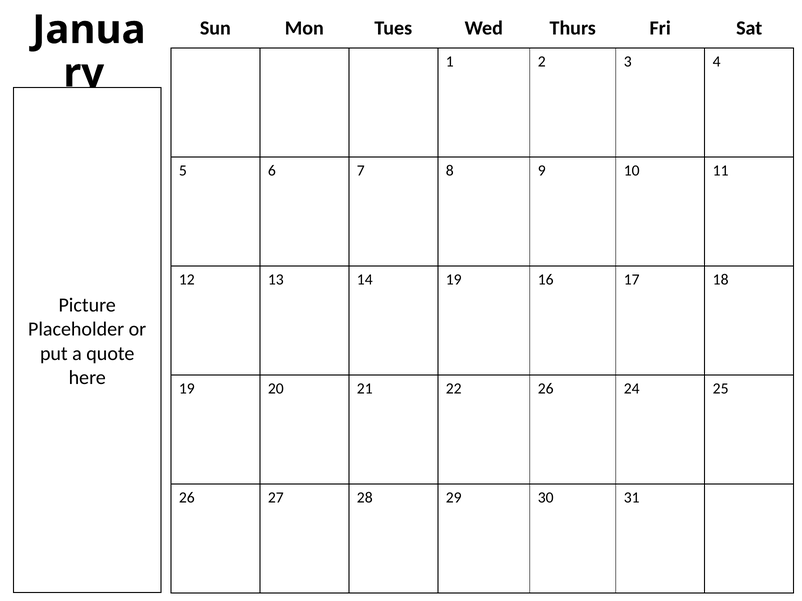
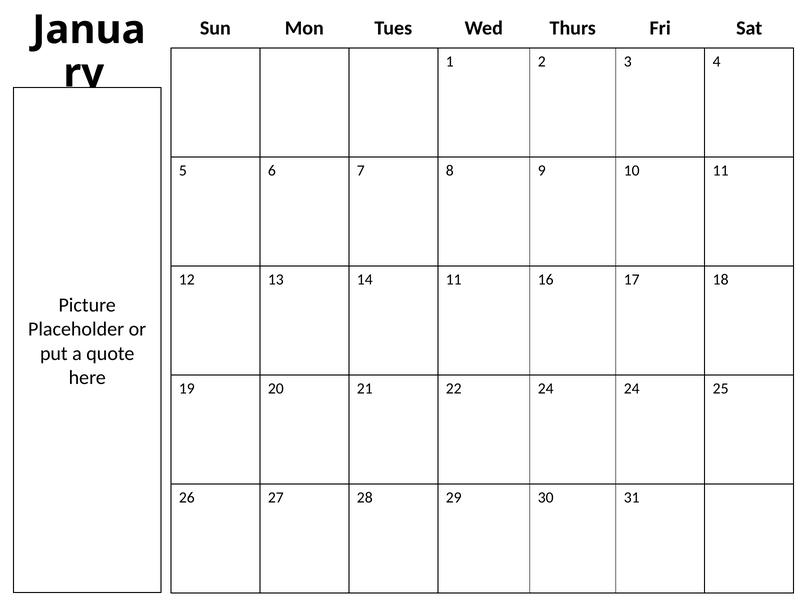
14 19: 19 -> 11
22 26: 26 -> 24
